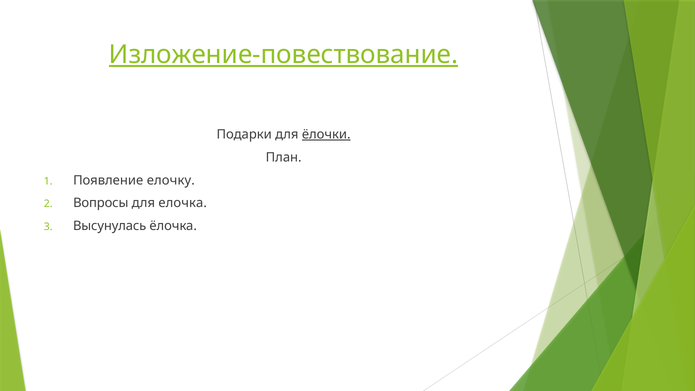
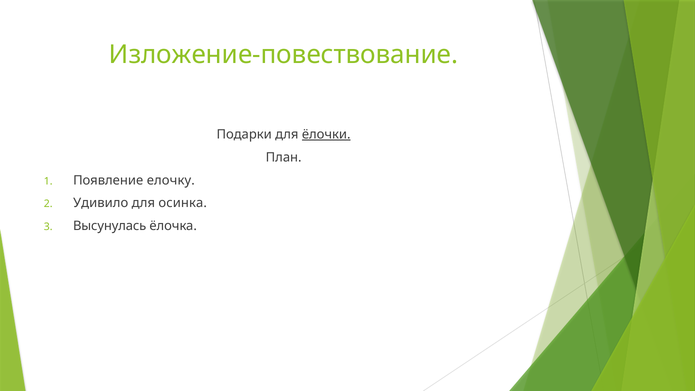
Изложение-повествование underline: present -> none
Вопросы: Вопросы -> Удивило
елочка: елочка -> осинка
